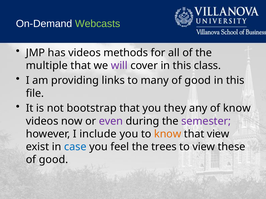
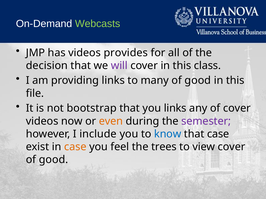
methods: methods -> provides
multiple: multiple -> decision
you they: they -> links
of know: know -> cover
even colour: purple -> orange
know at (168, 134) colour: orange -> blue
that view: view -> case
case at (75, 147) colour: blue -> orange
view these: these -> cover
